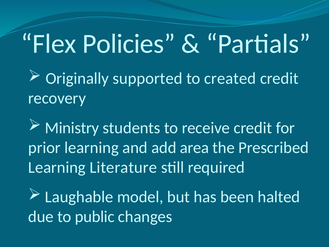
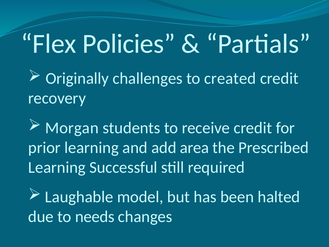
supported: supported -> challenges
Ministry: Ministry -> Morgan
Literature: Literature -> Successful
public: public -> needs
